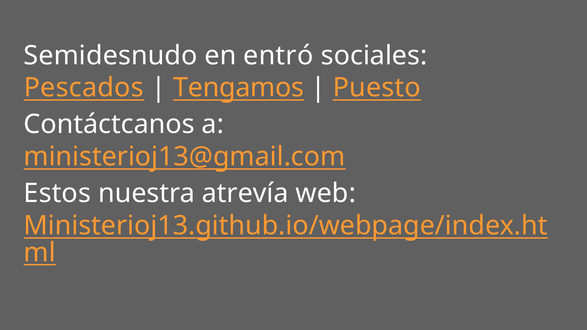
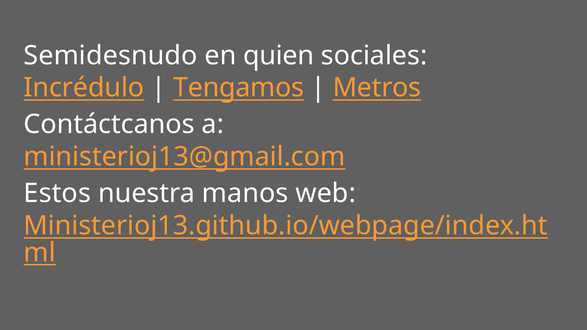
entró: entró -> quien
Pescados: Pescados -> Incrédulo
Puesto: Puesto -> Metros
atrevía: atrevía -> manos
